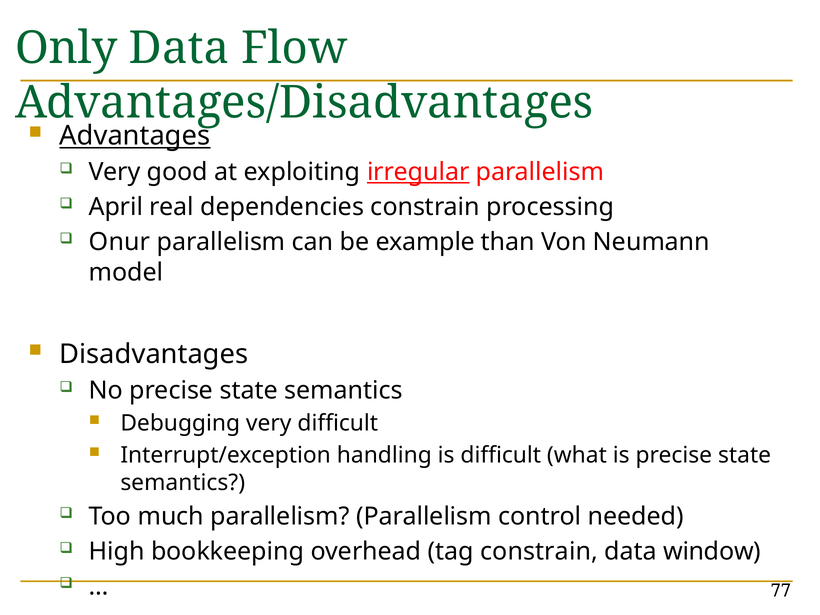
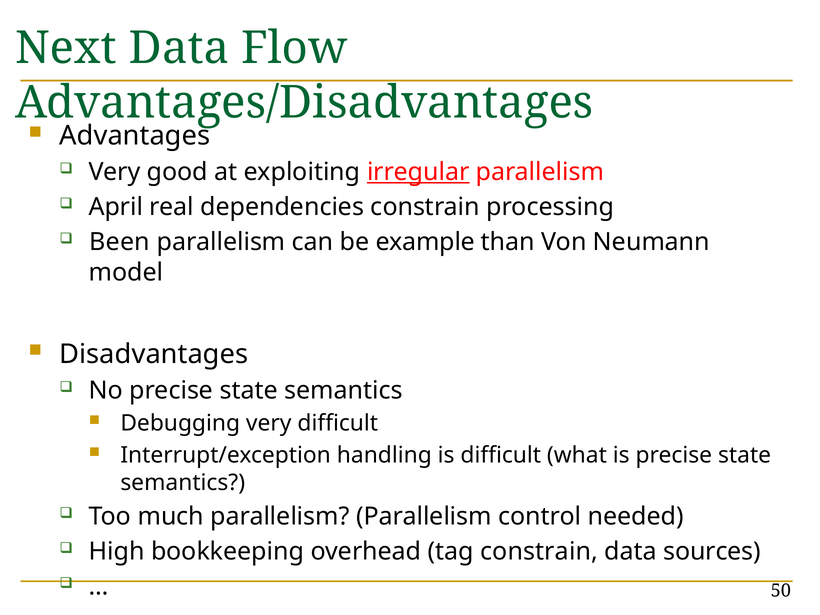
Only: Only -> Next
Advantages underline: present -> none
Onur: Onur -> Been
window: window -> sources
77: 77 -> 50
